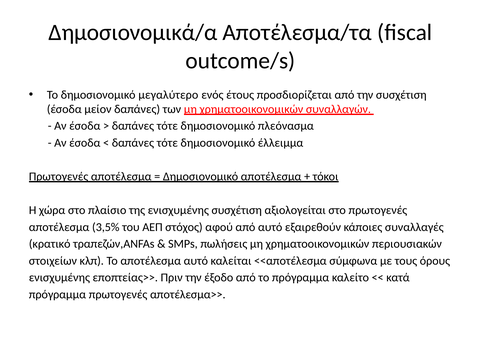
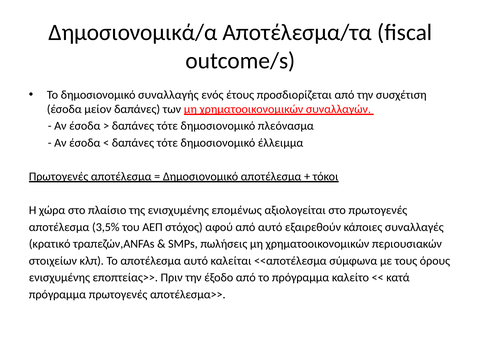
μεγαλύτερο: μεγαλύτερο -> συναλλαγής
ενισχυμένης συσχέτιση: συσχέτιση -> επομένως
